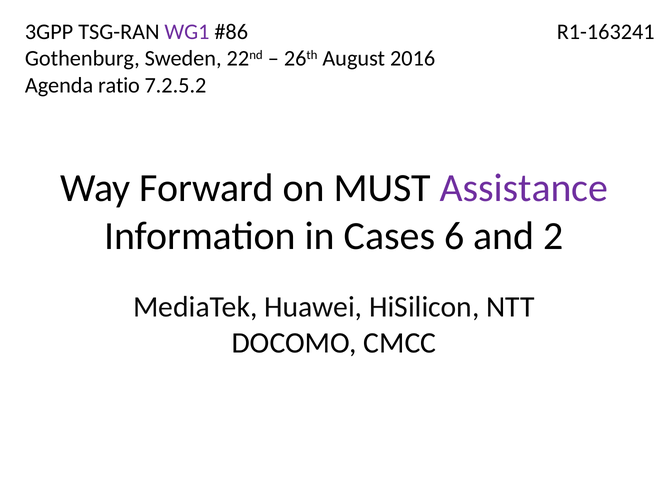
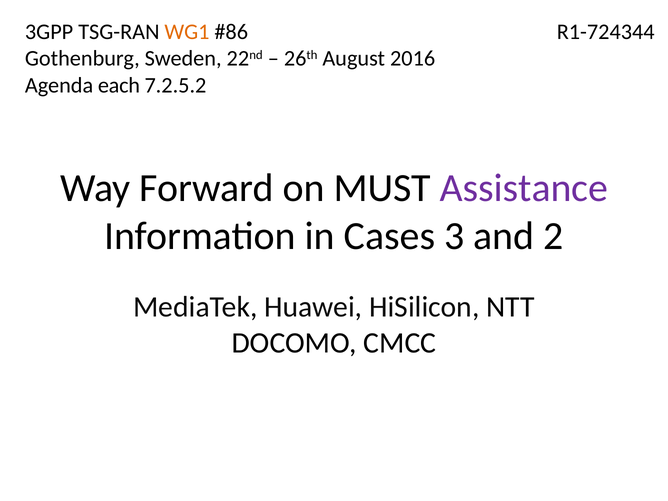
WG1 colour: purple -> orange
R1-163241: R1-163241 -> R1-724344
ratio: ratio -> each
6: 6 -> 3
